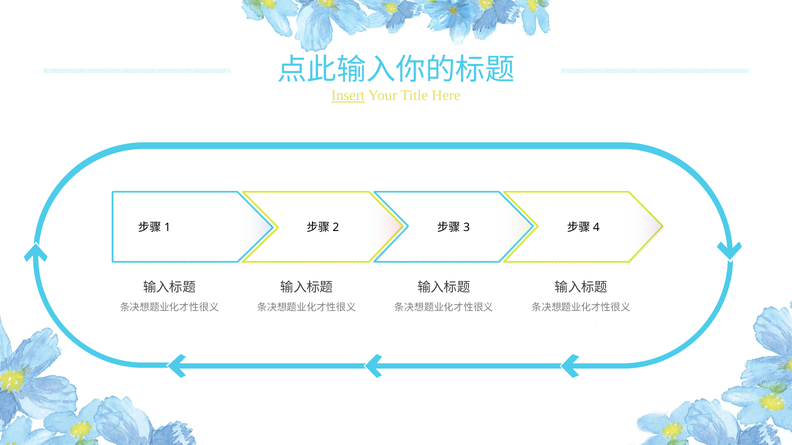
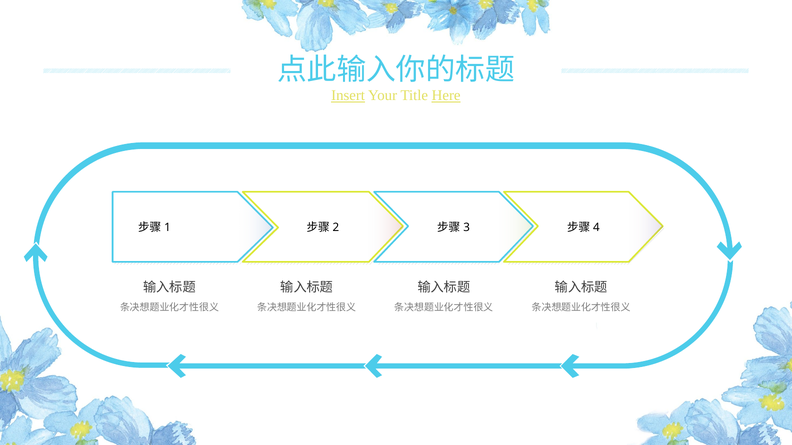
Here underline: none -> present
